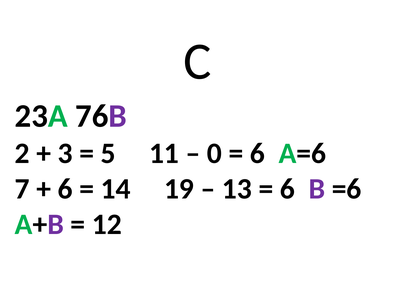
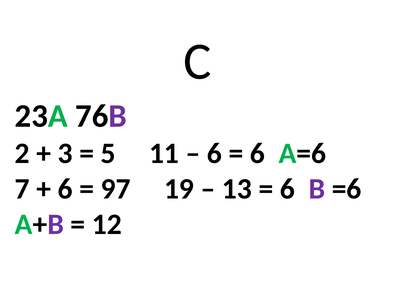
0 at (214, 153): 0 -> 6
14: 14 -> 97
